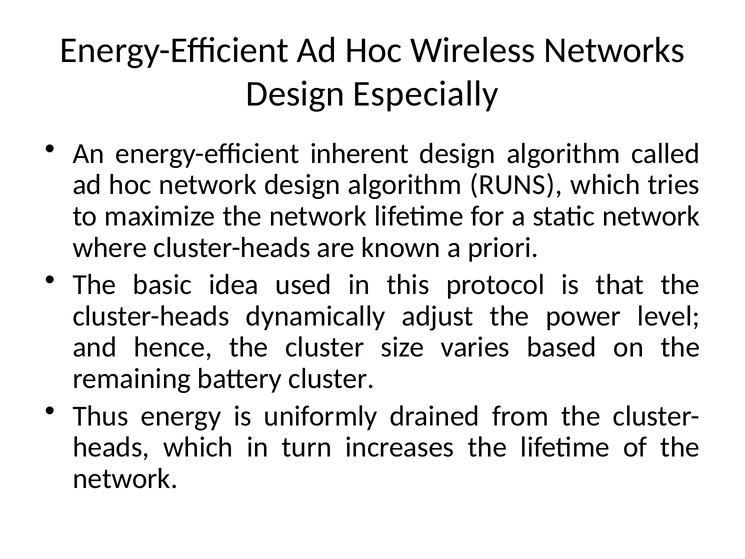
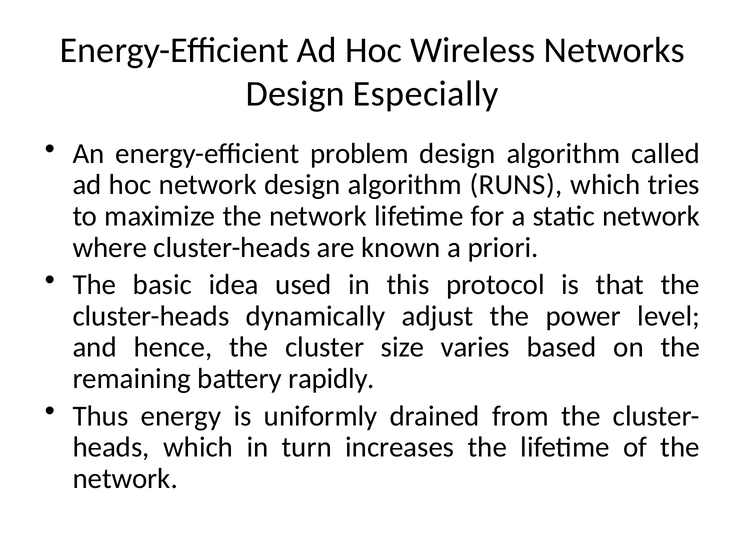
inherent: inherent -> problem
battery cluster: cluster -> rapidly
